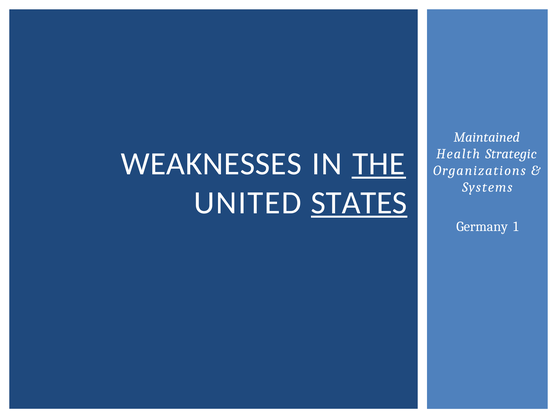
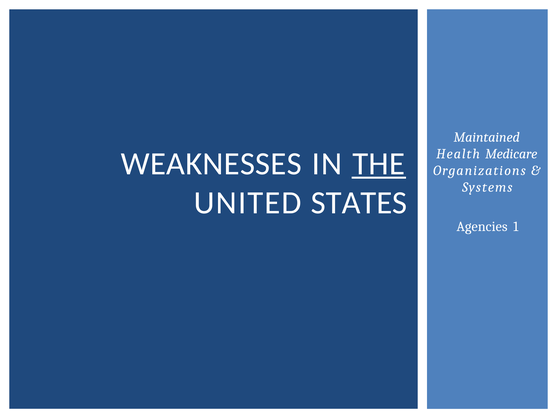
Strategic: Strategic -> Medicare
STATES underline: present -> none
Germany: Germany -> Agencies
